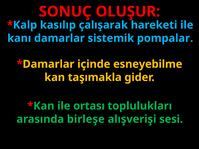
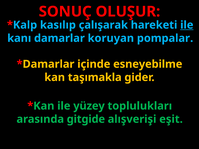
ile at (187, 25) underline: none -> present
sistemik: sistemik -> koruyan
ortası: ortası -> yüzey
birleşe: birleşe -> gitgide
sesi: sesi -> eşit
